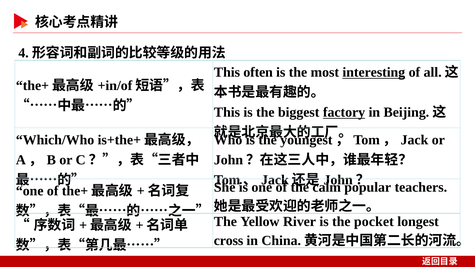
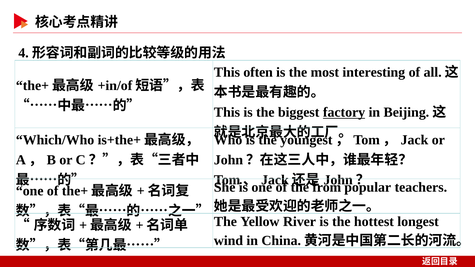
interesting underline: present -> none
calm: calm -> from
pocket: pocket -> hottest
cross: cross -> wind
